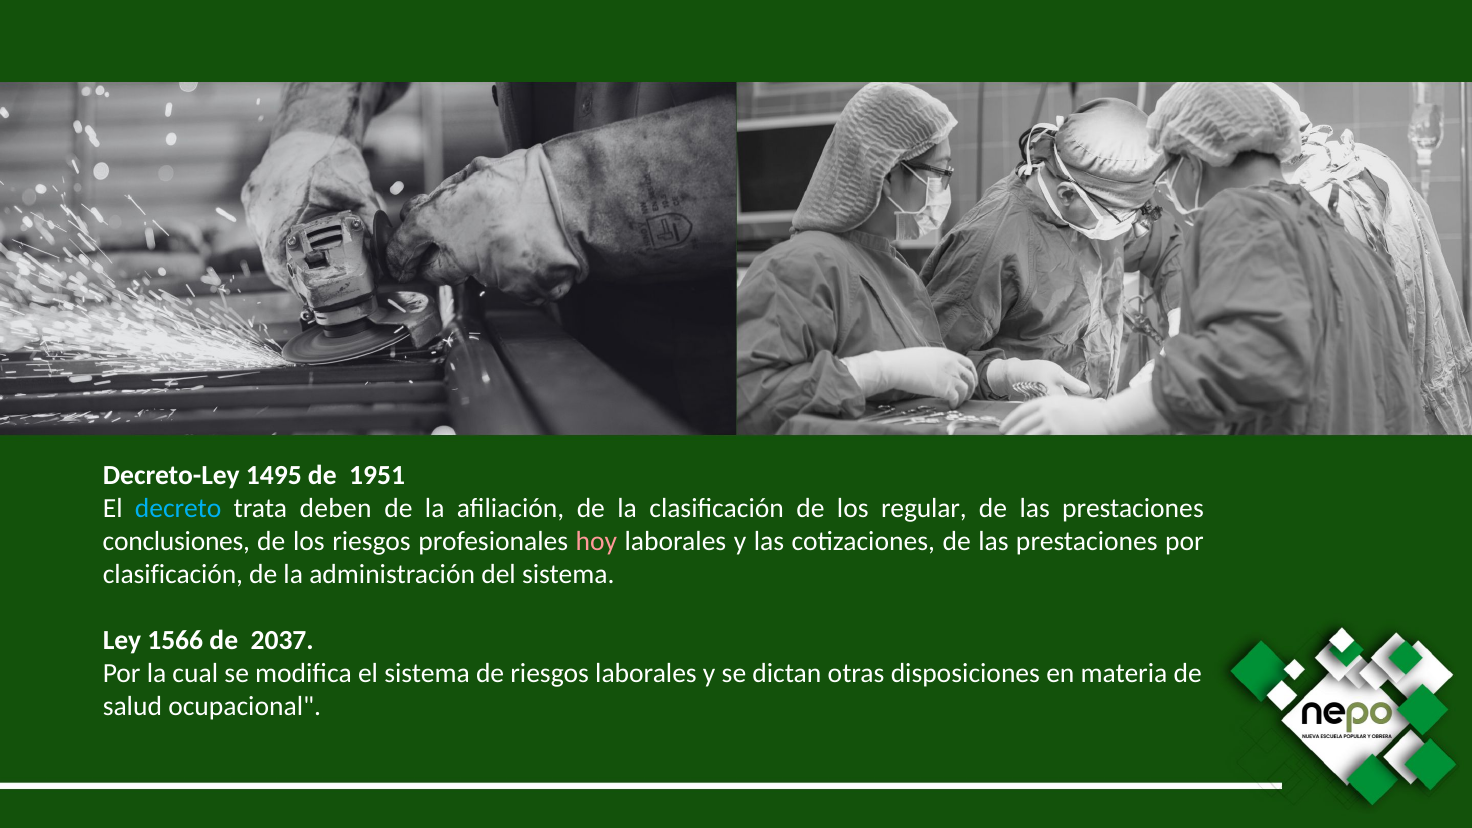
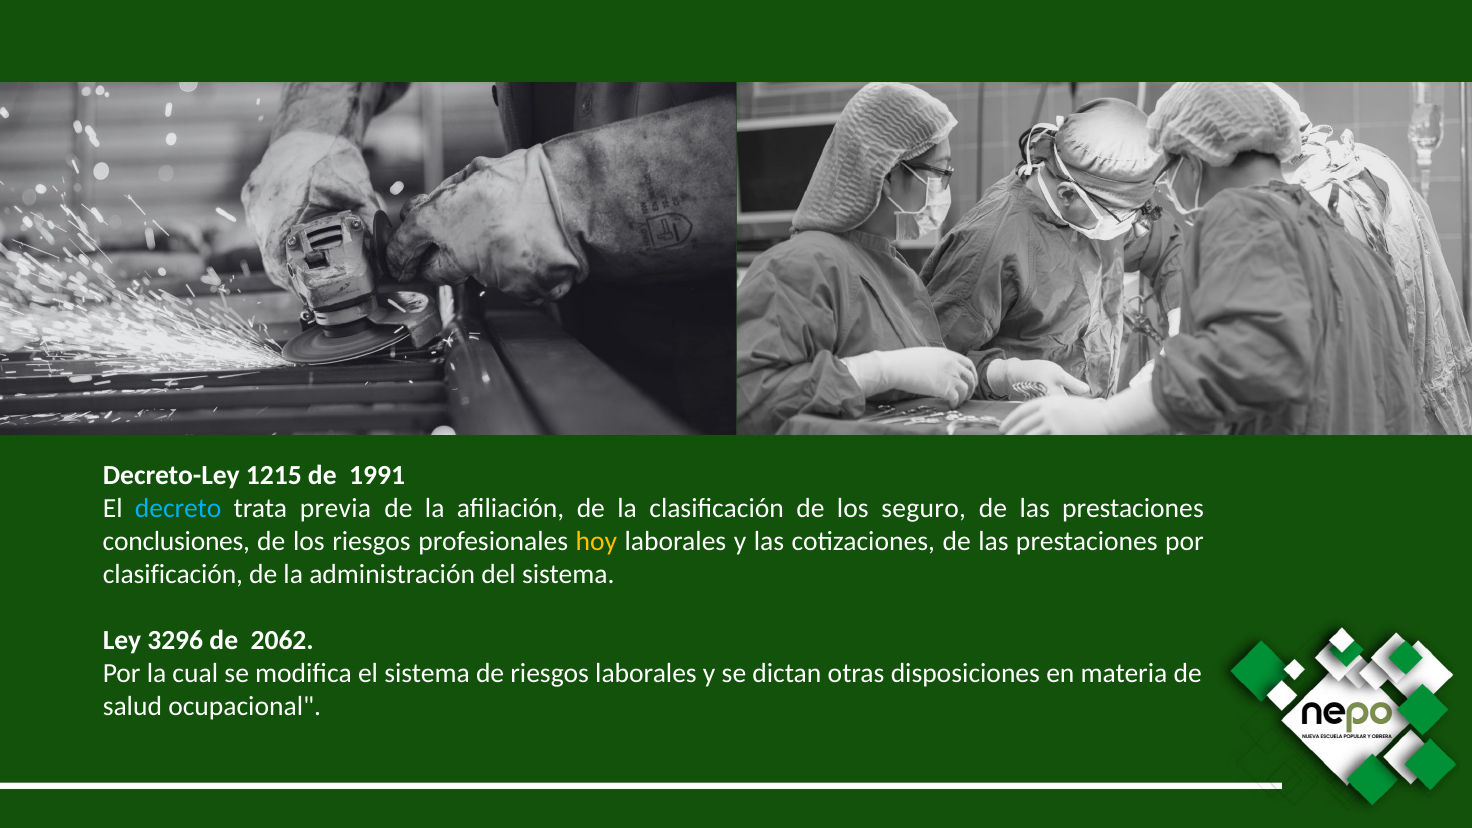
1495: 1495 -> 1215
1951: 1951 -> 1991
deben: deben -> previa
regular: regular -> seguro
hoy colour: pink -> yellow
1566: 1566 -> 3296
2037: 2037 -> 2062
